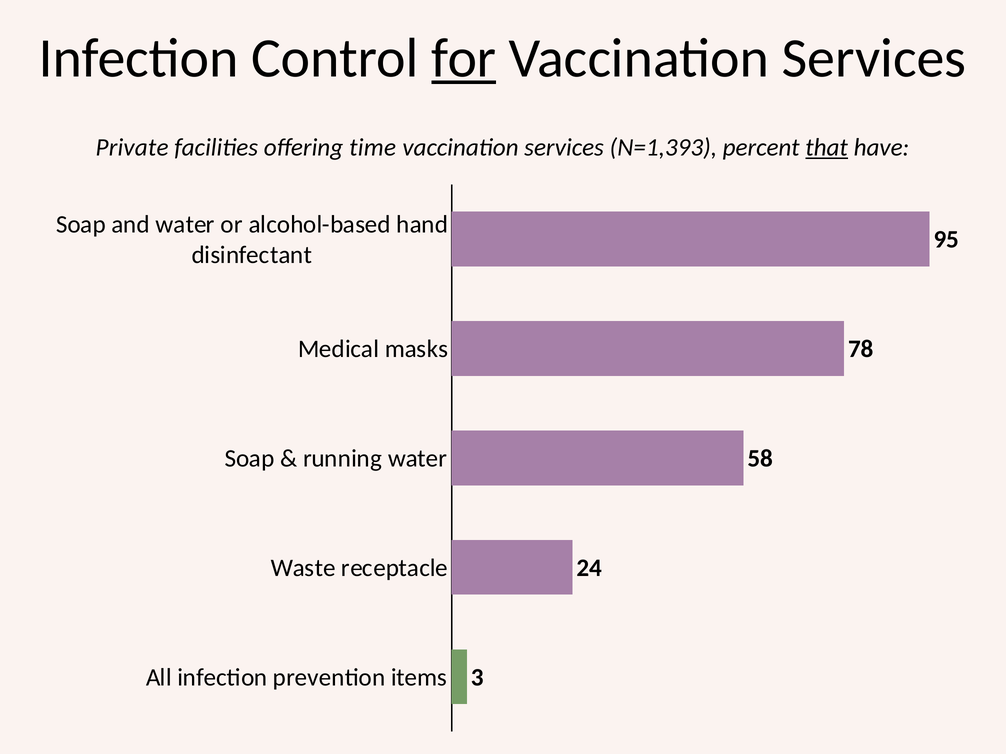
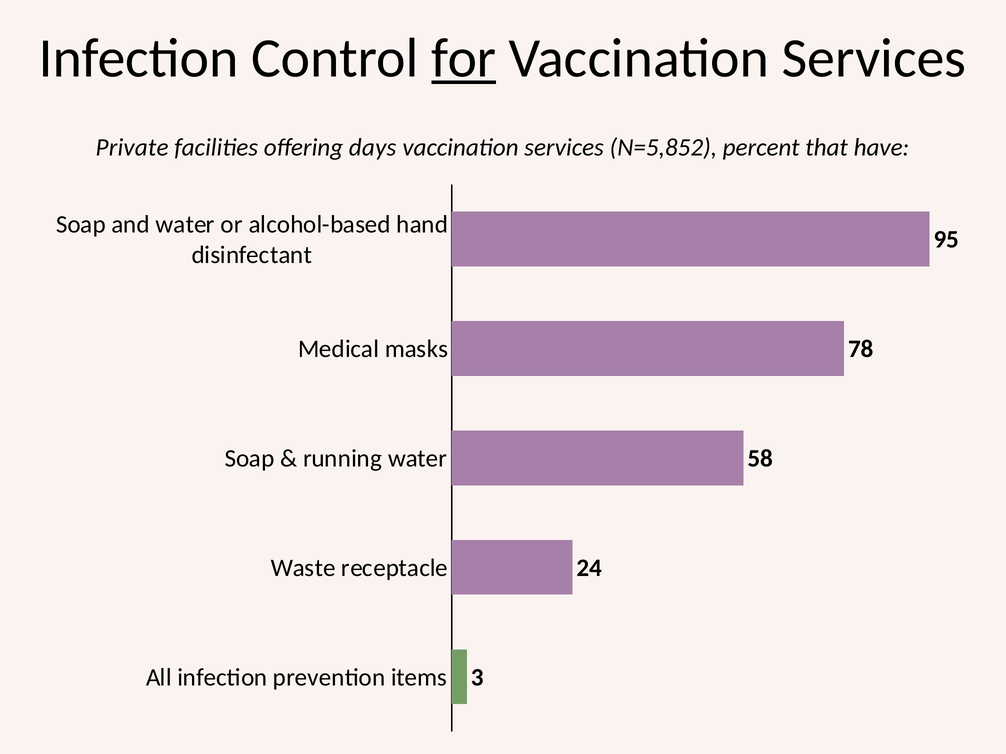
time: time -> days
N=1,393: N=1,393 -> N=5,852
that underline: present -> none
